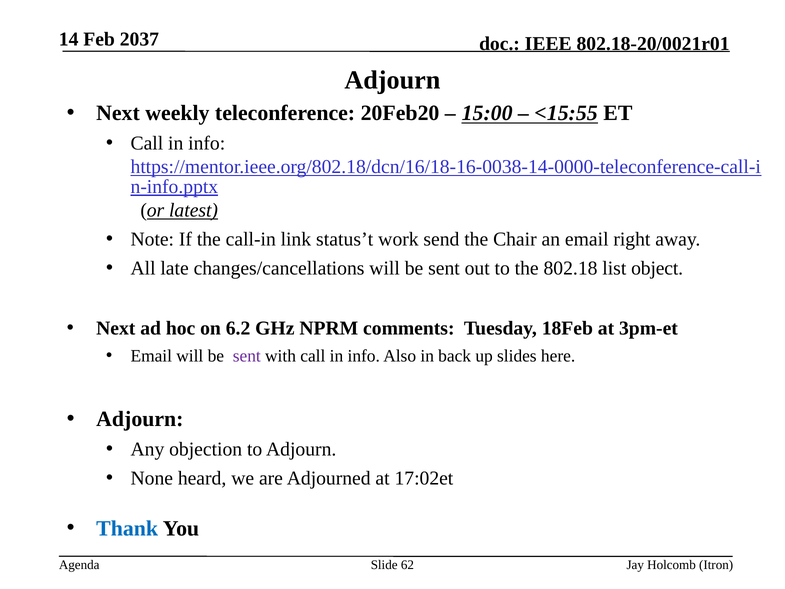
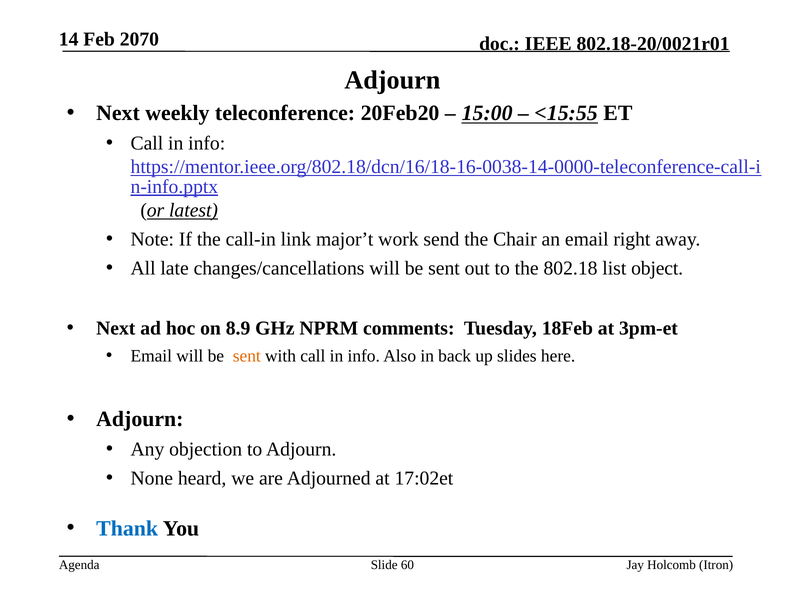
2037: 2037 -> 2070
status’t: status’t -> major’t
6.2: 6.2 -> 8.9
sent at (247, 356) colour: purple -> orange
62: 62 -> 60
